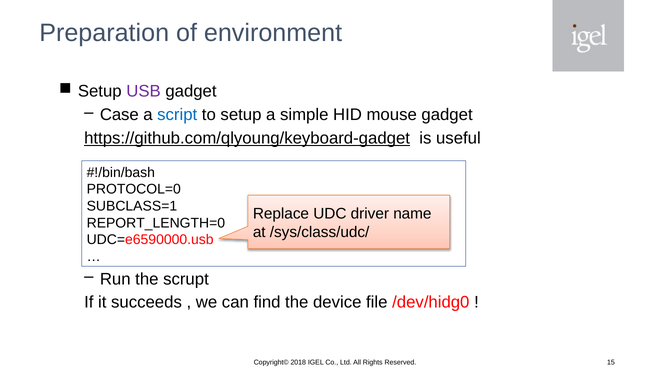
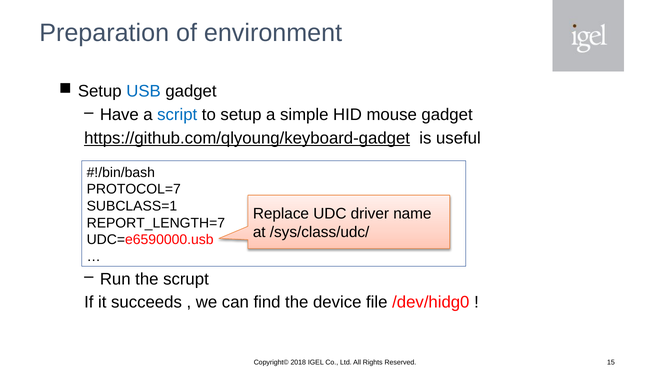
USB colour: purple -> blue
Case: Case -> Have
PROTOCOL=0: PROTOCOL=0 -> PROTOCOL=7
REPORT_LENGTH=0: REPORT_LENGTH=0 -> REPORT_LENGTH=7
